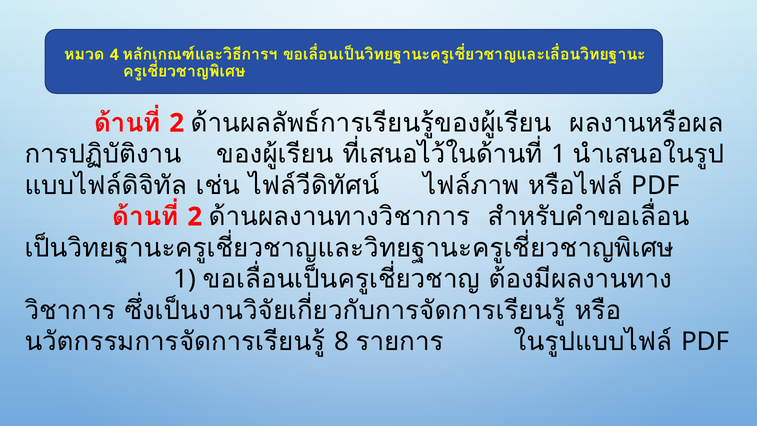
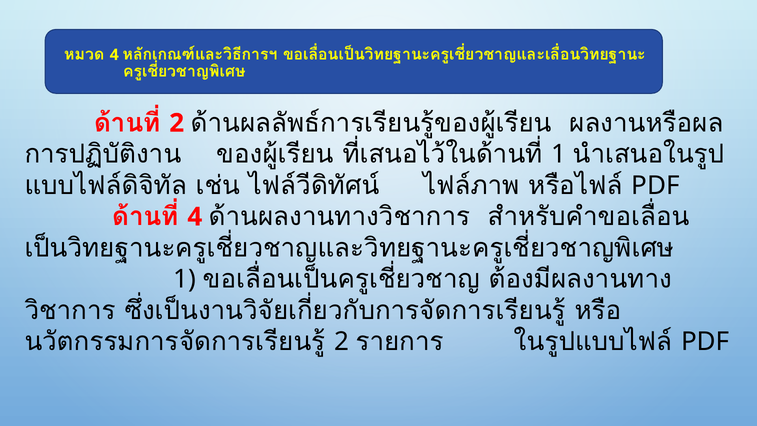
2 at (195, 217): 2 -> 4
8 at (342, 342): 8 -> 2
